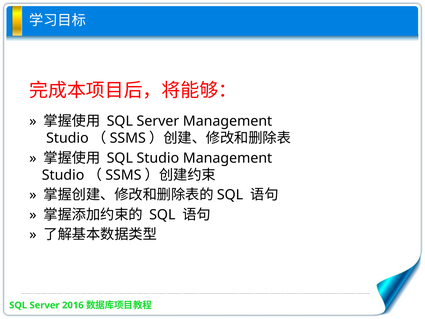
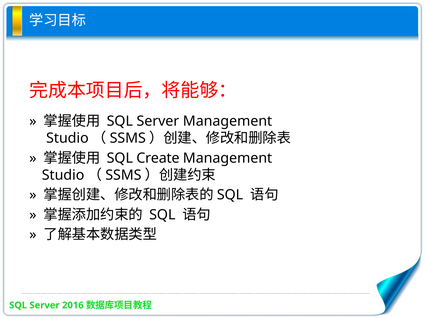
SQL Studio: Studio -> Create
